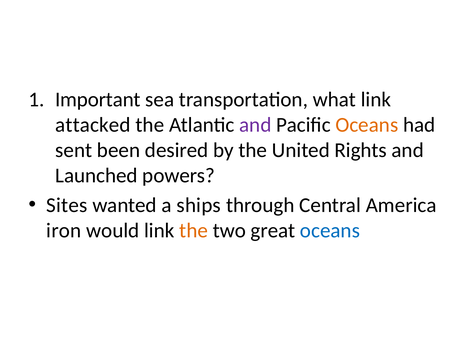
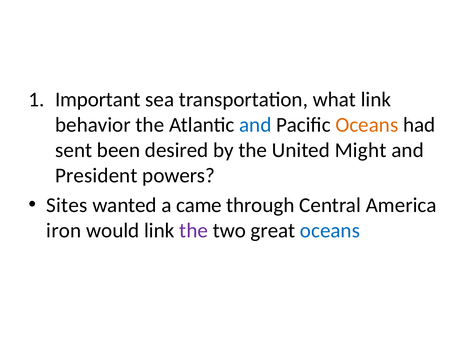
attacked: attacked -> behavior
and at (255, 125) colour: purple -> blue
Rights: Rights -> Might
Launched: Launched -> President
ships: ships -> came
the at (194, 231) colour: orange -> purple
